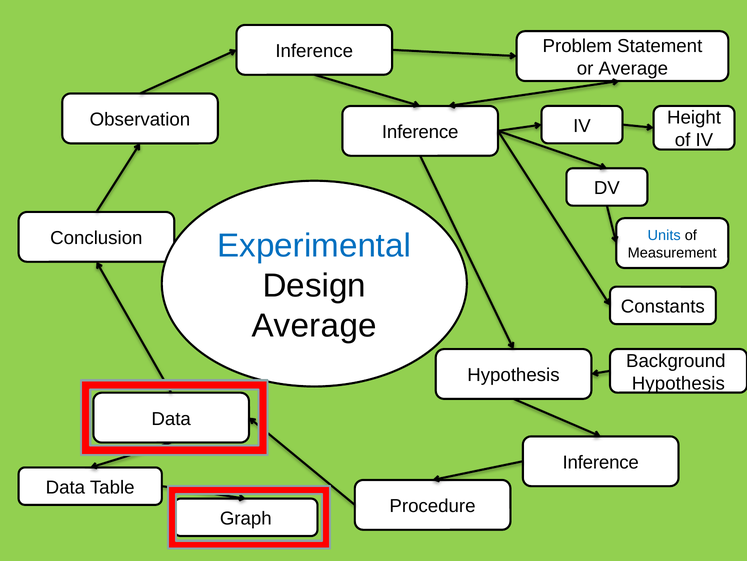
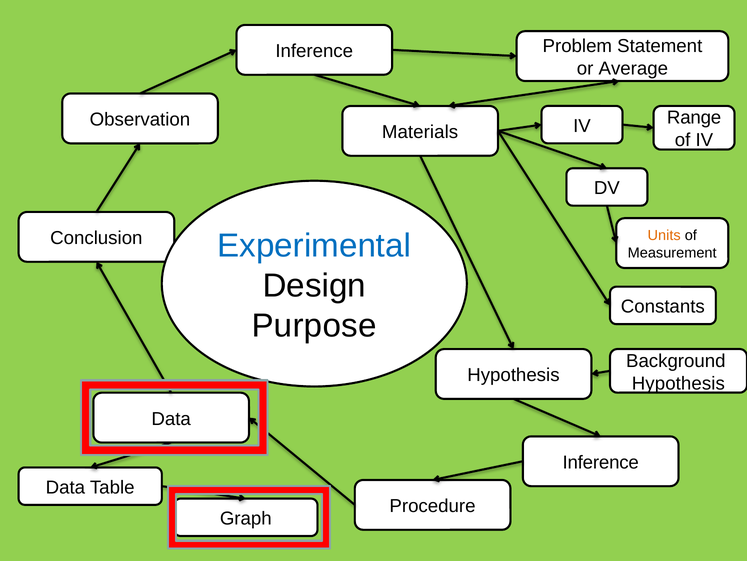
Height: Height -> Range
Inference at (420, 132): Inference -> Materials
Units colour: blue -> orange
Average at (314, 325): Average -> Purpose
